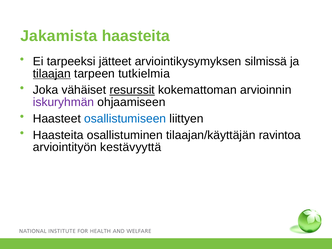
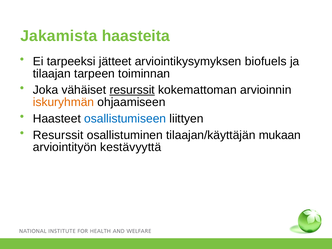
silmissä: silmissä -> biofuels
tilaajan underline: present -> none
tutkielmia: tutkielmia -> toiminnan
iskuryhmän colour: purple -> orange
Haasteita at (58, 135): Haasteita -> Resurssit
ravintoa: ravintoa -> mukaan
